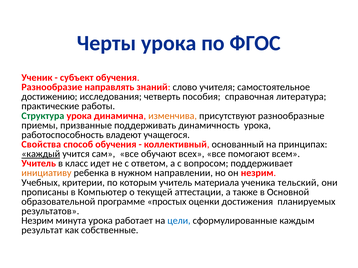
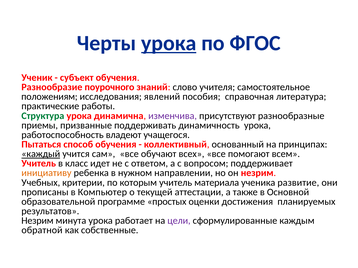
урока at (169, 43) underline: none -> present
направлять: направлять -> поурочного
достижению: достижению -> положениям
четверть: четверть -> явлений
изменчива colour: orange -> purple
Свойства: Свойства -> Пытаться
тельский: тельский -> развитие
цели colour: blue -> purple
результат: результат -> обратной
